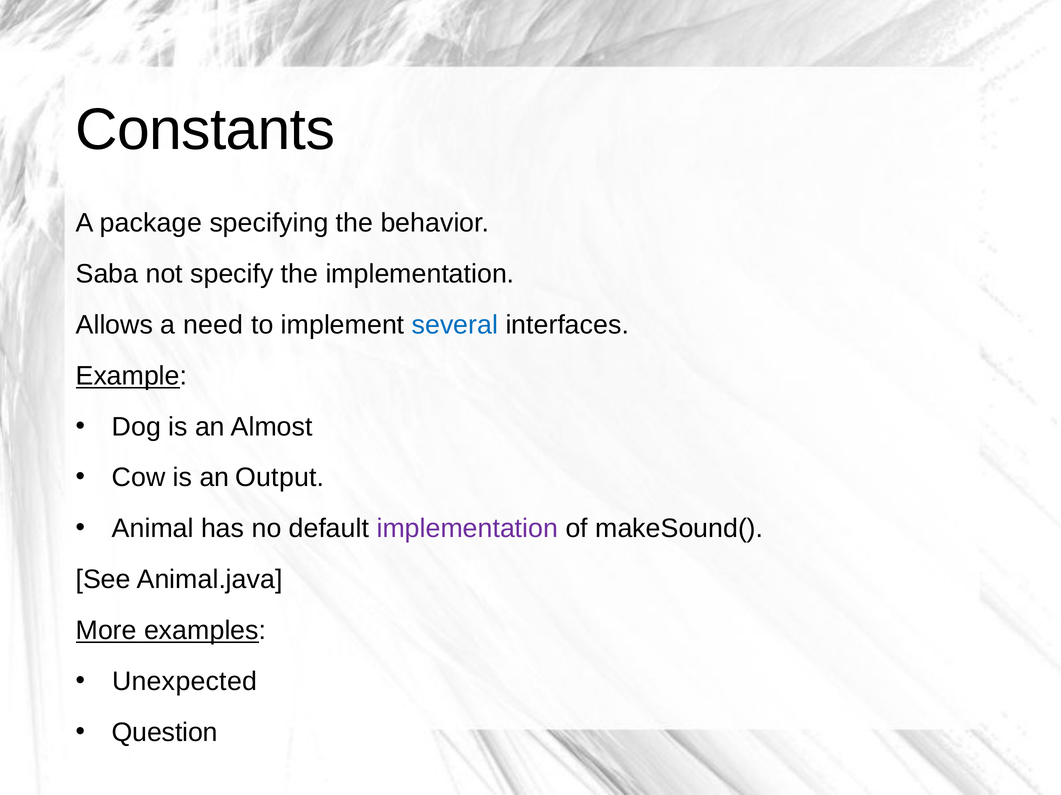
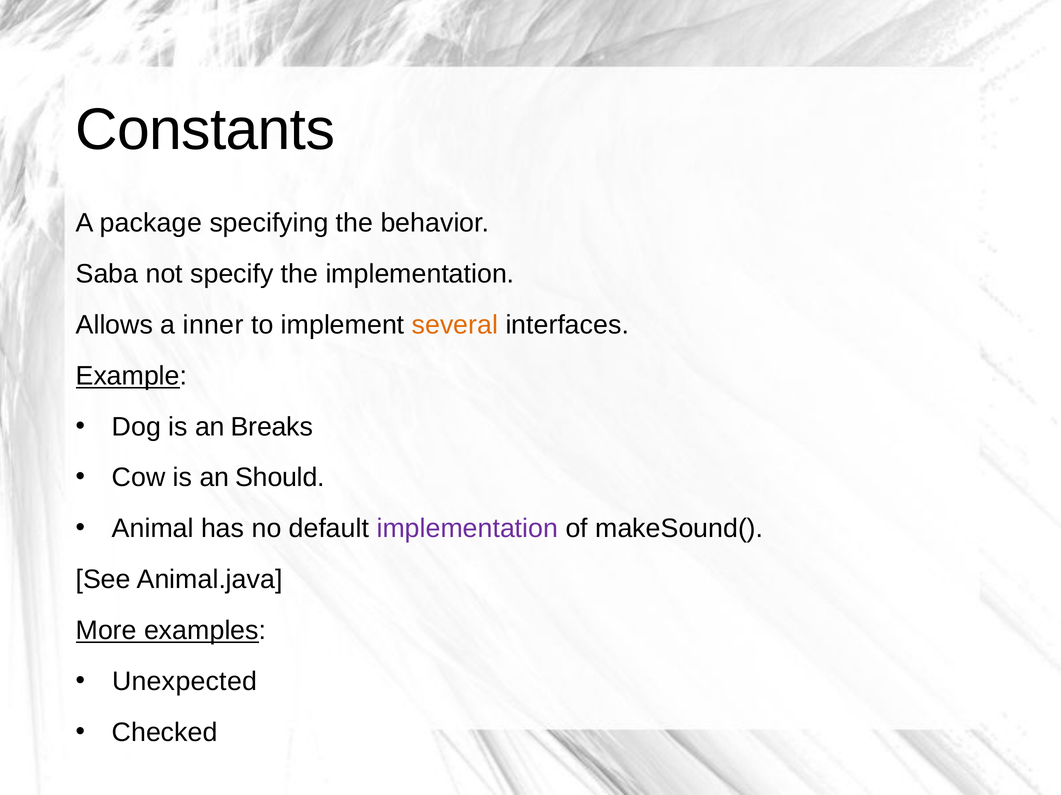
need: need -> inner
several colour: blue -> orange
Almost: Almost -> Breaks
Output: Output -> Should
Question: Question -> Checked
